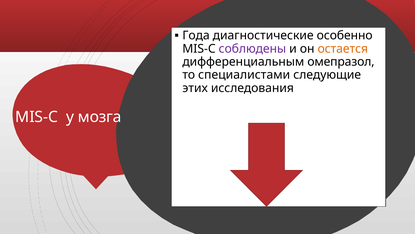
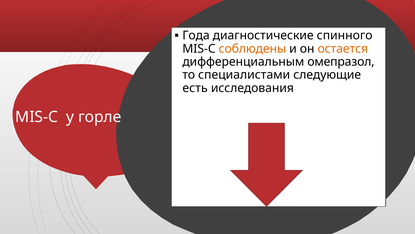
особенно: особенно -> спинного
соблюдены colour: purple -> orange
этих: этих -> есть
мозга: мозга -> горле
